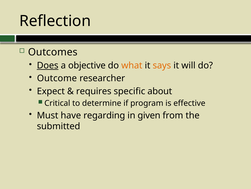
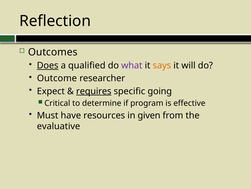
objective: objective -> qualified
what colour: orange -> purple
requires underline: none -> present
about: about -> going
regarding: regarding -> resources
submitted: submitted -> evaluative
